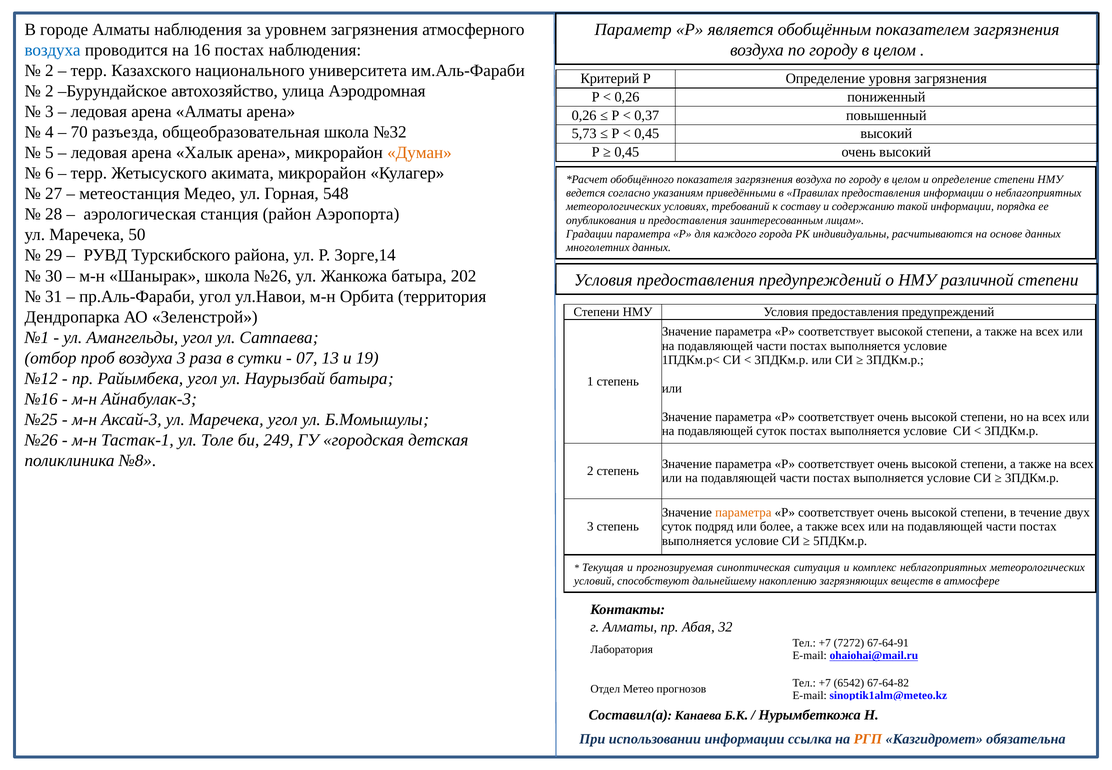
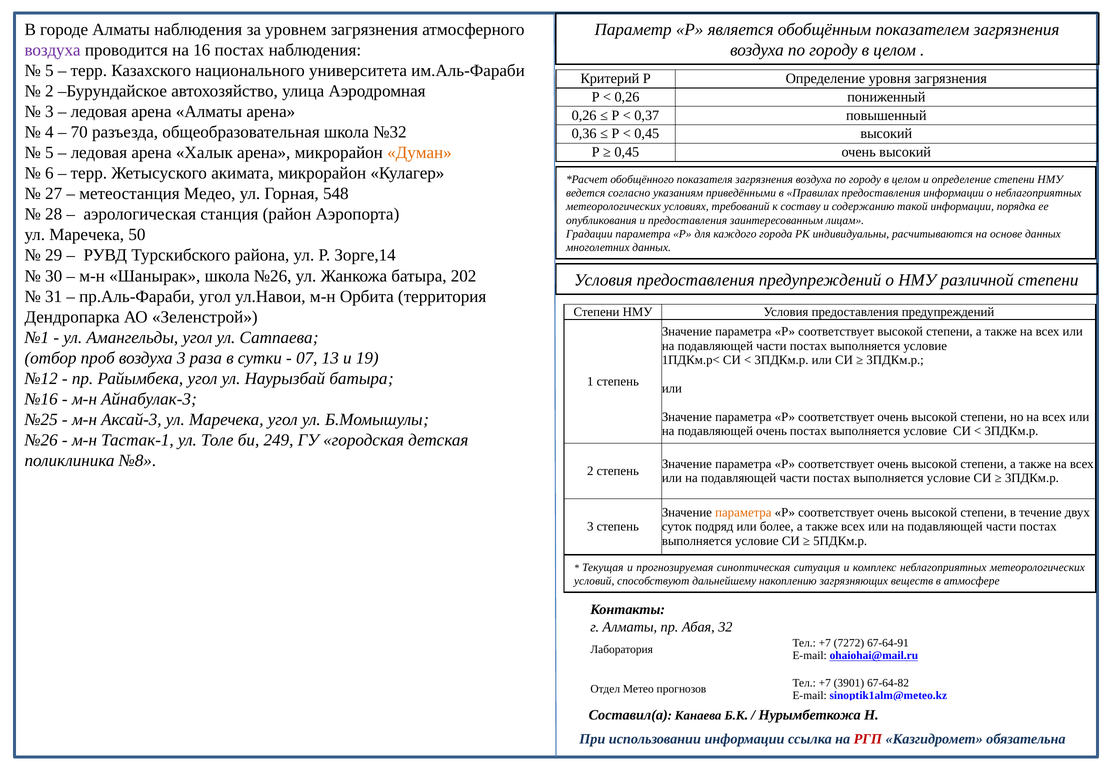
воздуха at (53, 50) colour: blue -> purple
2 at (49, 71): 2 -> 5
5,73: 5,73 -> 0,36
подавляющей суток: суток -> очень
6542: 6542 -> 3901
РГП colour: orange -> red
